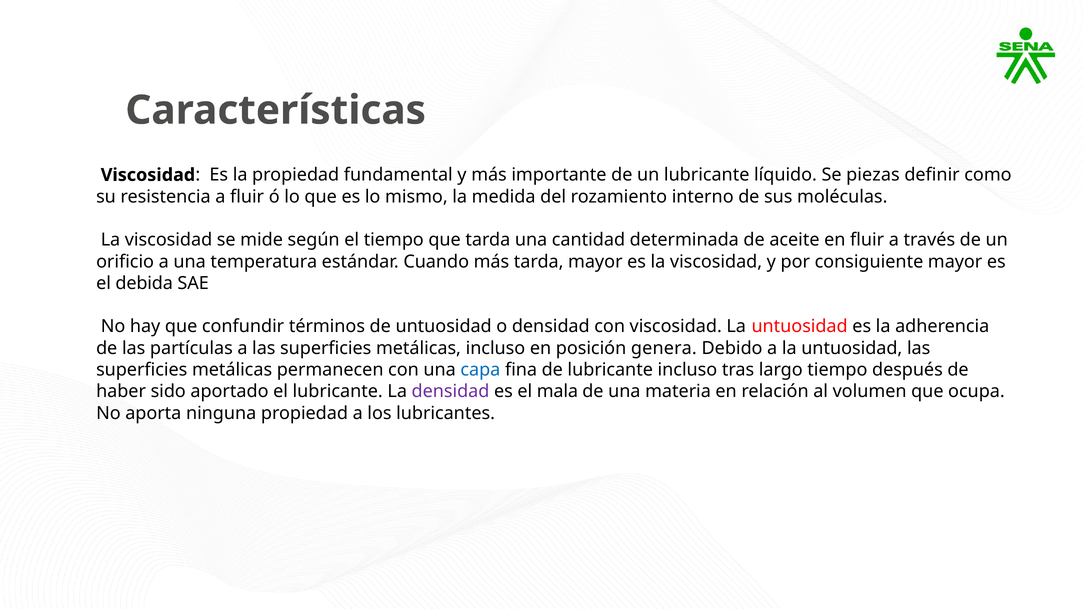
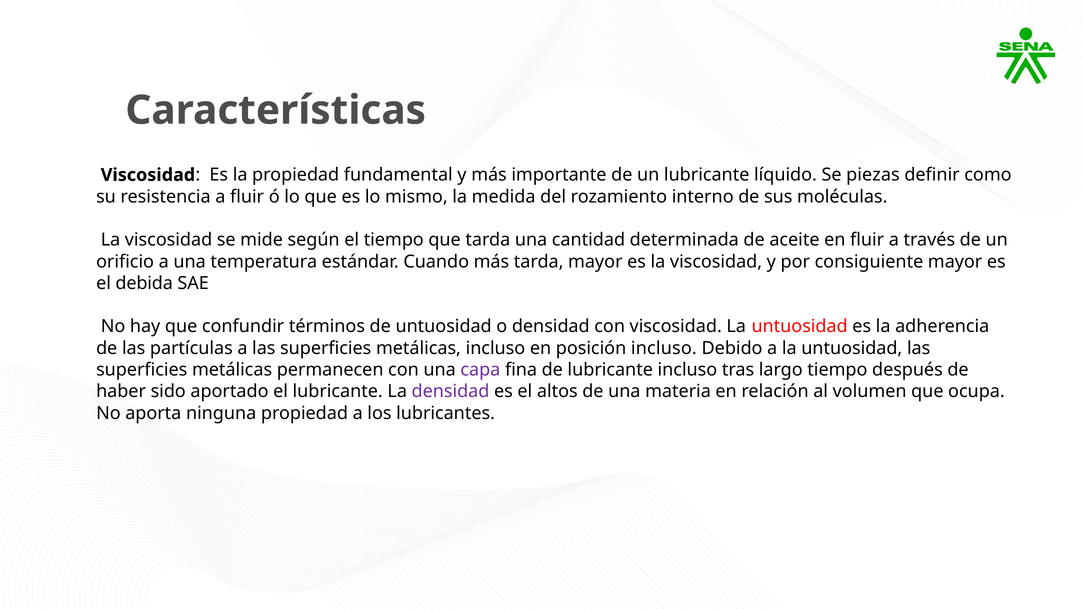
posición genera: genera -> incluso
capa colour: blue -> purple
mala: mala -> altos
